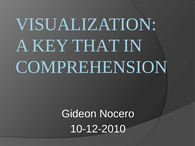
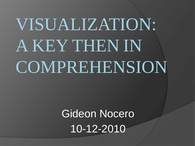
THAT: THAT -> THEN
